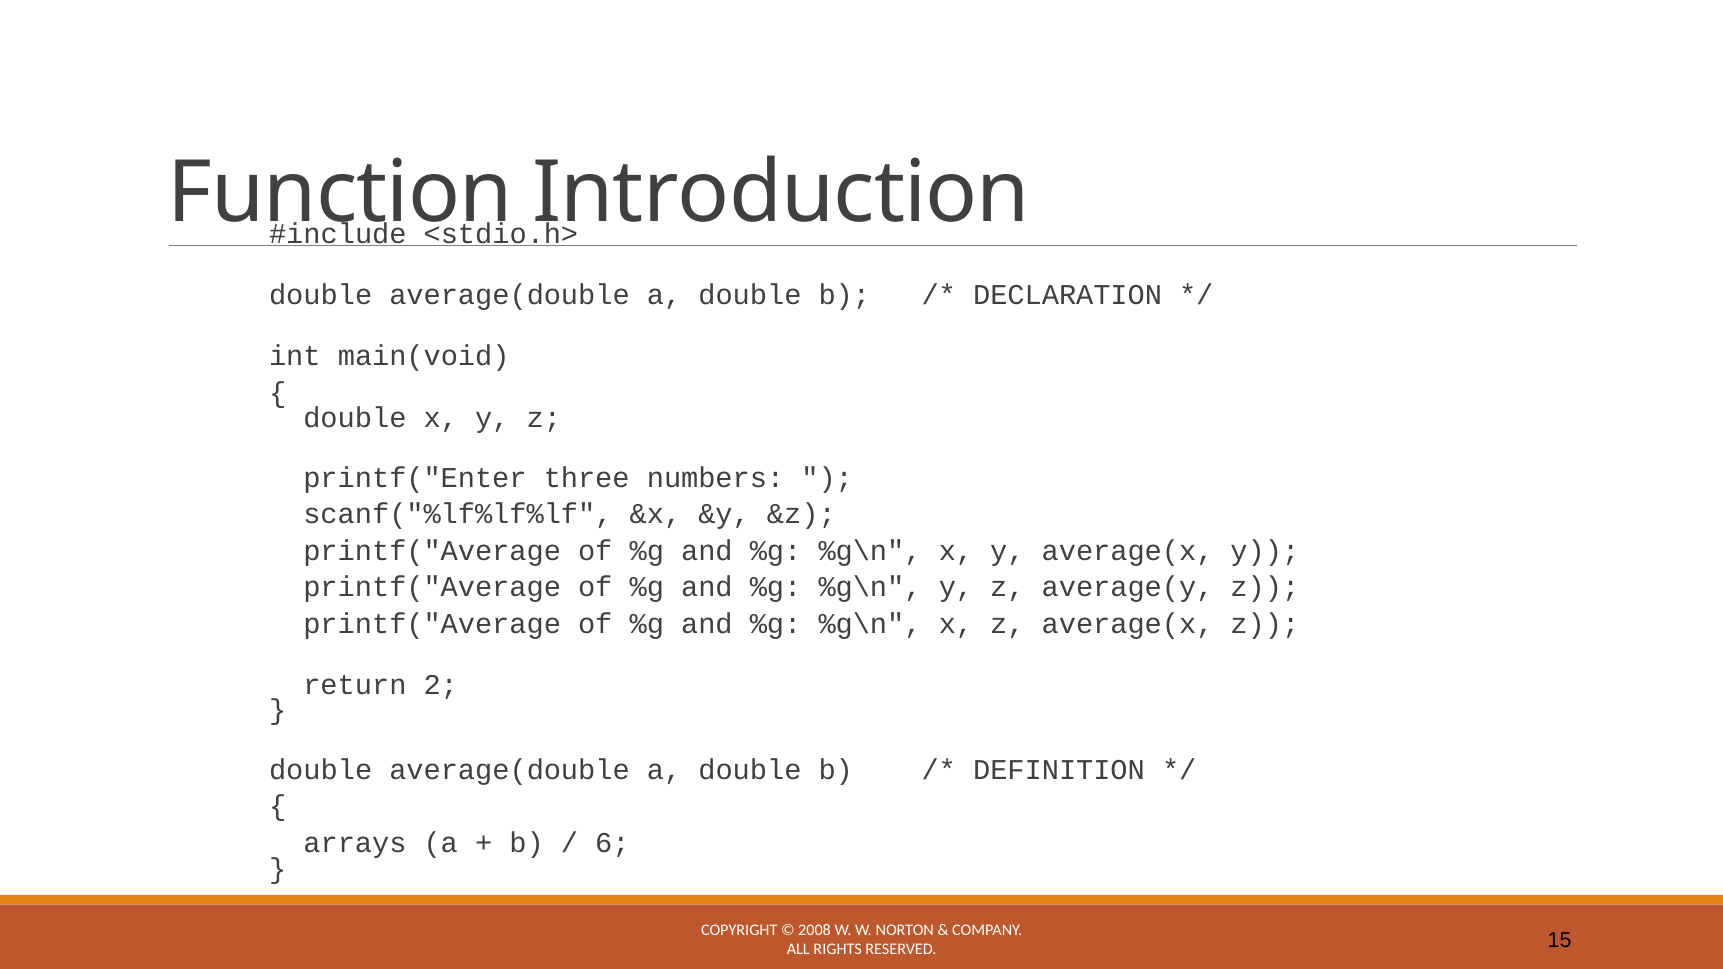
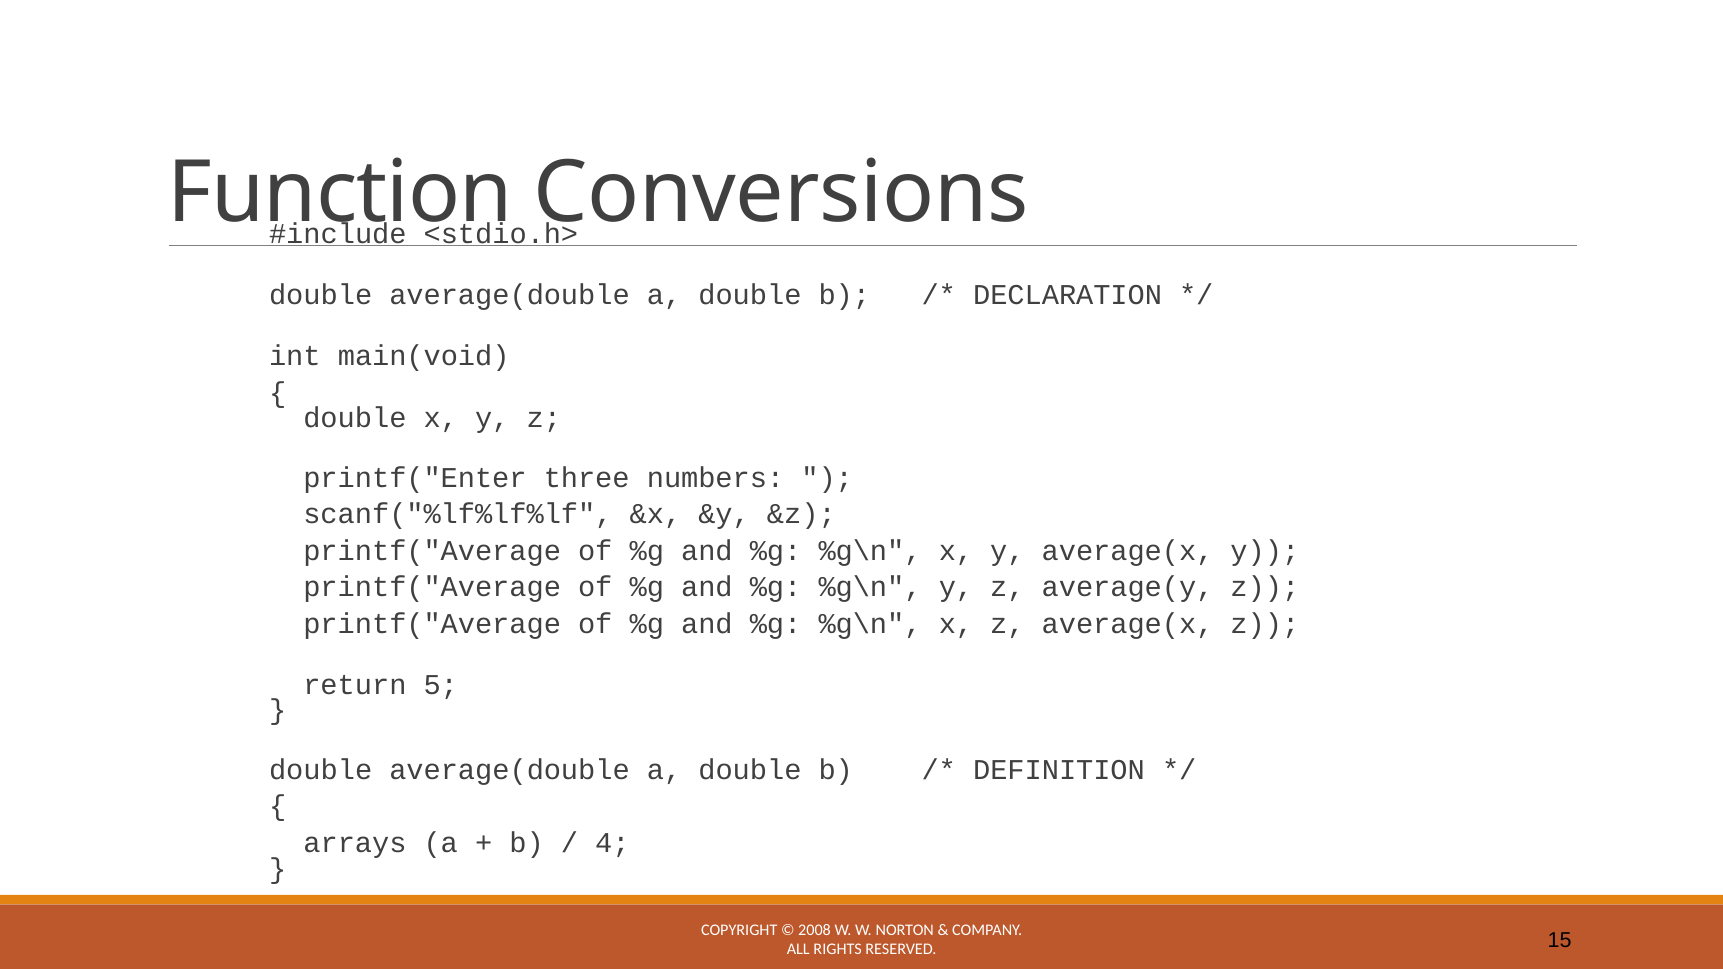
Introduction: Introduction -> Conversions
2: 2 -> 5
6: 6 -> 4
